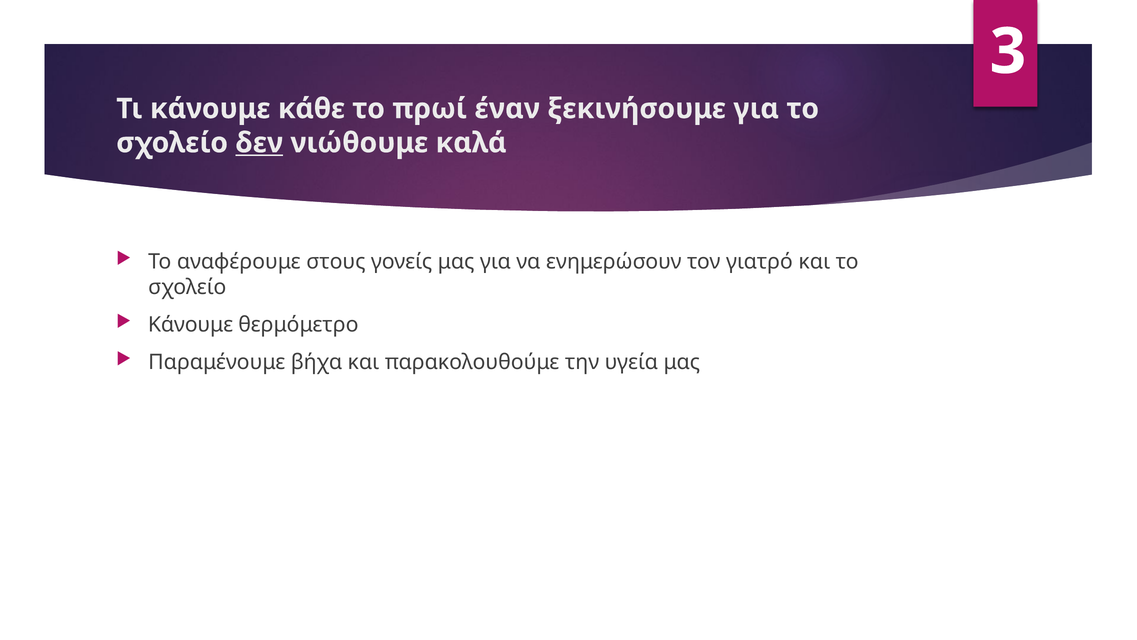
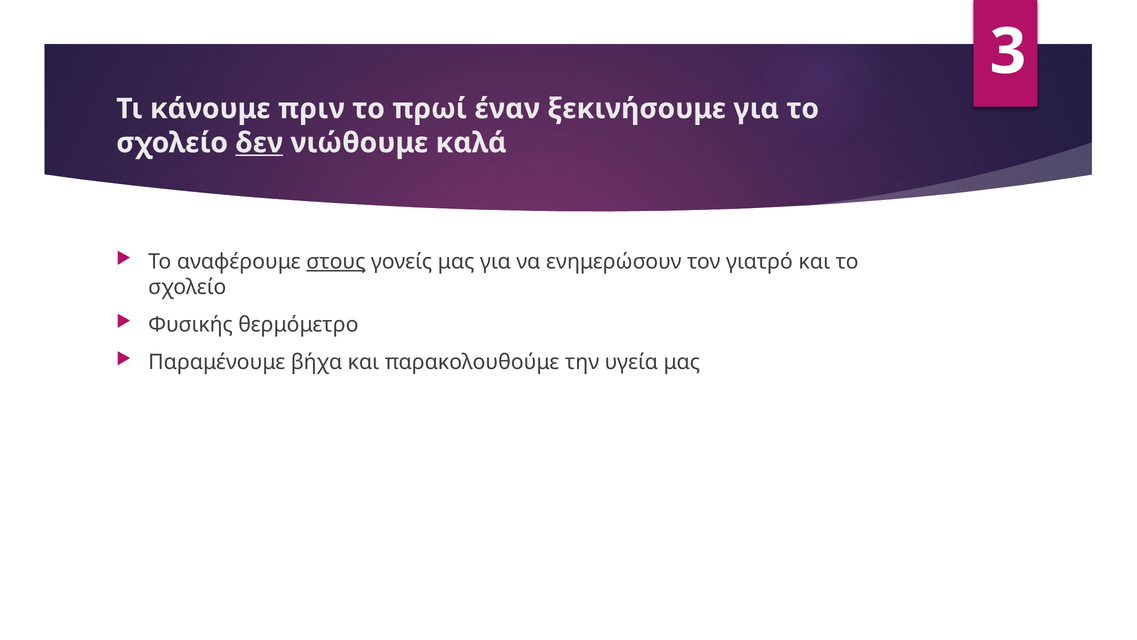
κάθε: κάθε -> πριν
στους underline: none -> present
Κάνουμε at (191, 324): Κάνουμε -> Φυσικής
